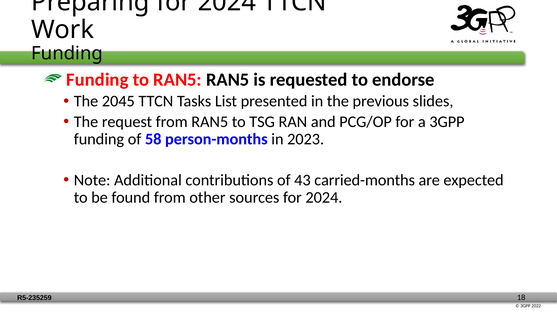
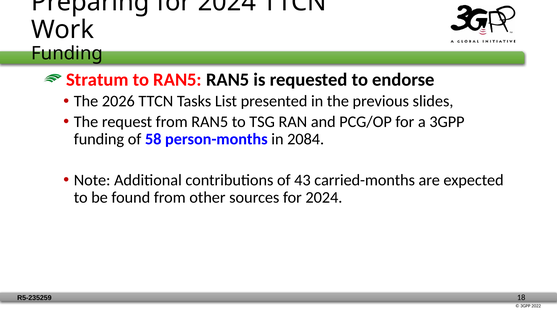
Funding at (97, 80): Funding -> Stratum
2045: 2045 -> 2026
2023: 2023 -> 2084
